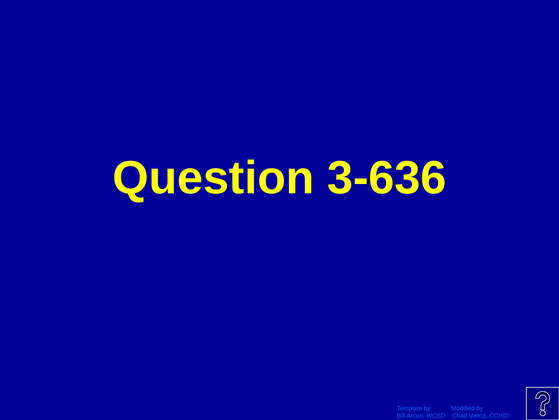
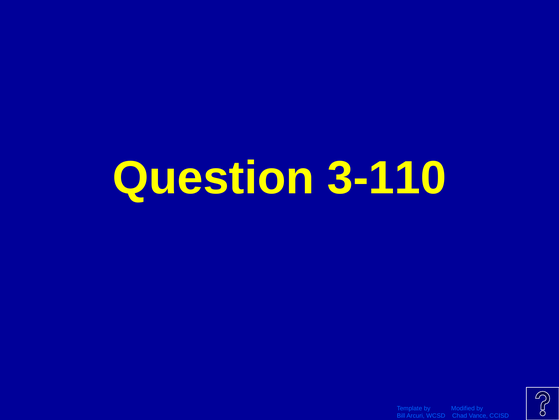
3-636: 3-636 -> 3-110
